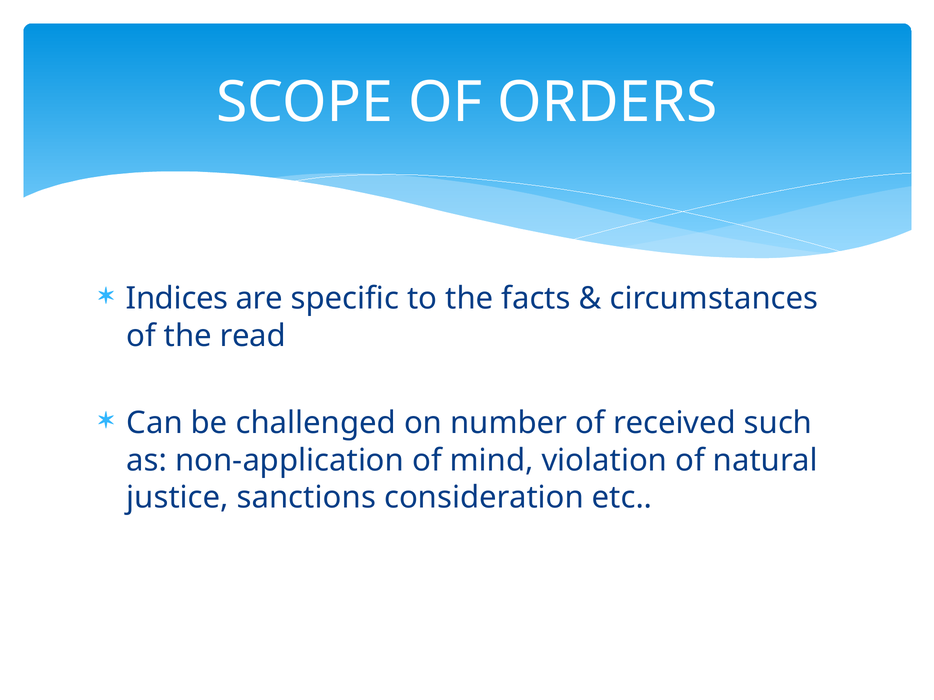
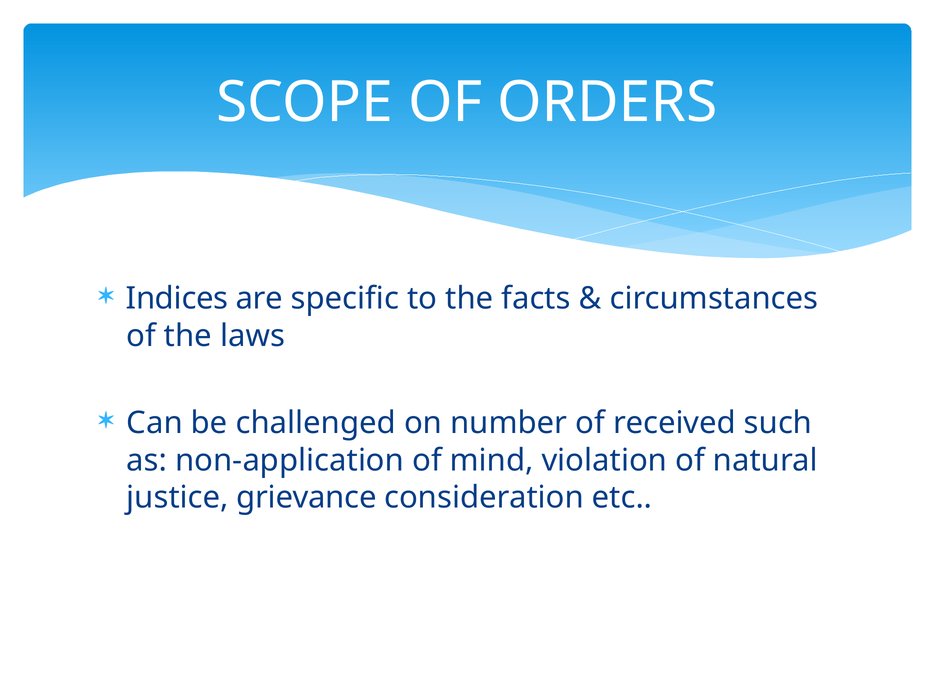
read: read -> laws
sanctions: sanctions -> grievance
